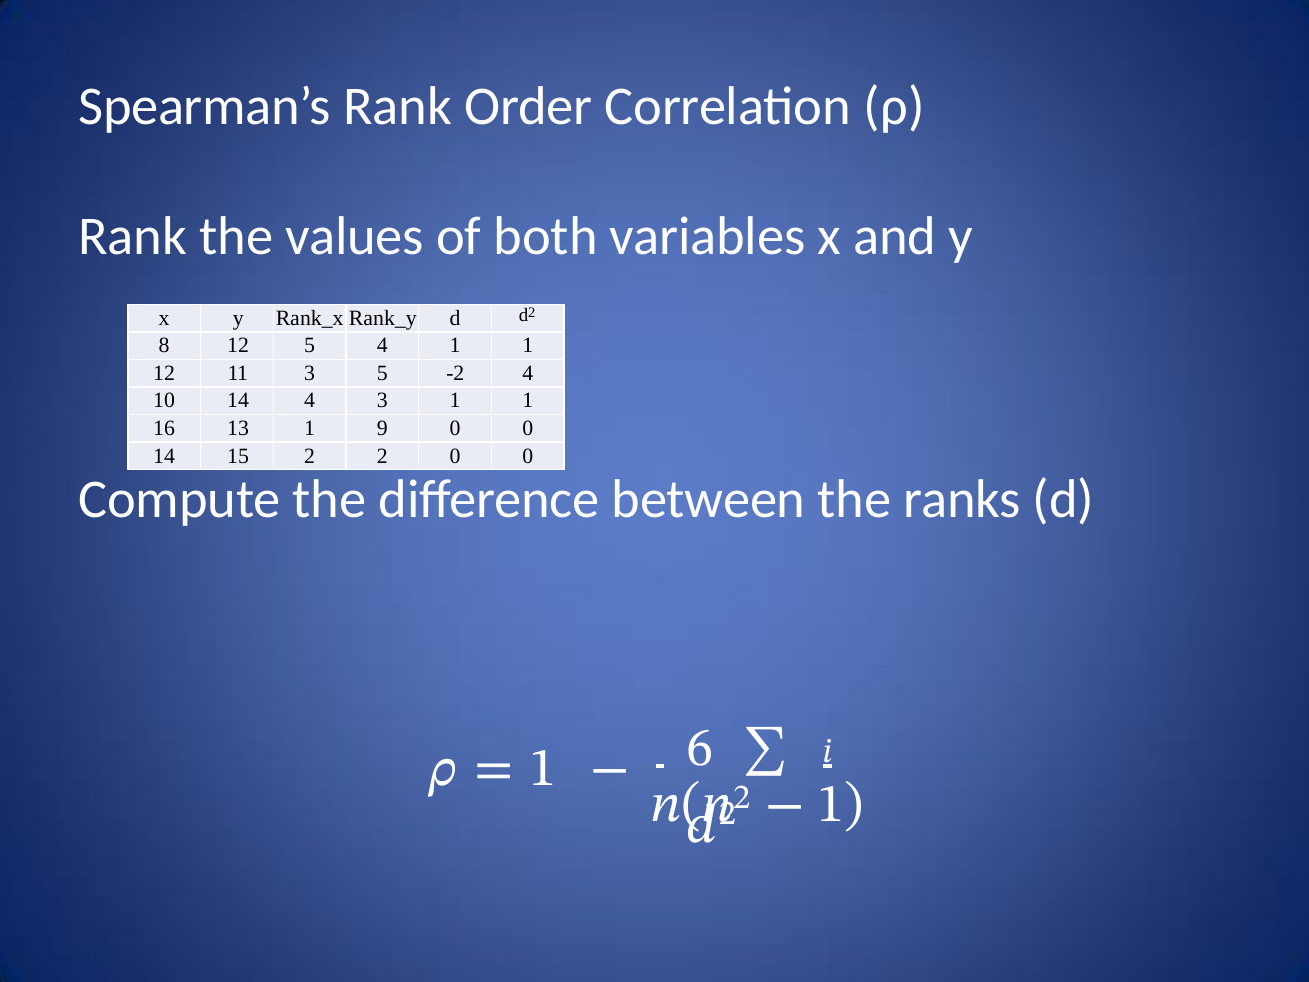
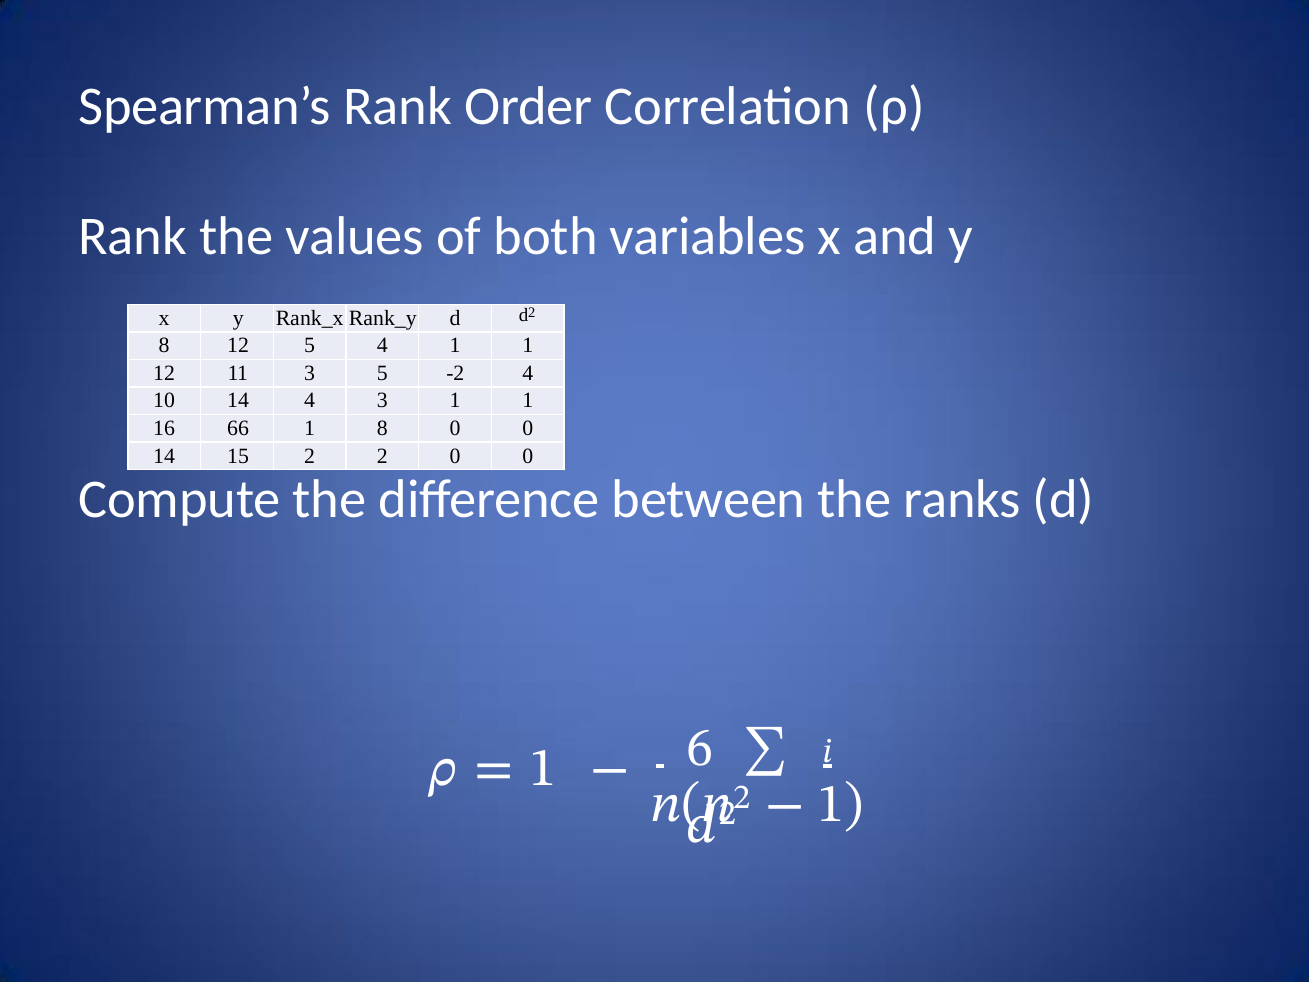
13: 13 -> 66
1 9: 9 -> 8
